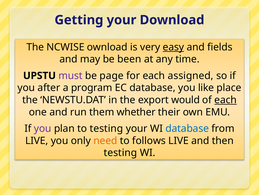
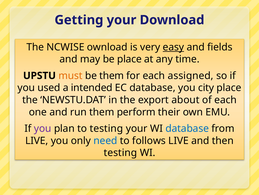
be been: been -> place
must colour: purple -> orange
be page: page -> them
after: after -> used
program: program -> intended
like: like -> city
would: would -> about
each at (226, 100) underline: present -> none
whether: whether -> perform
need colour: orange -> blue
